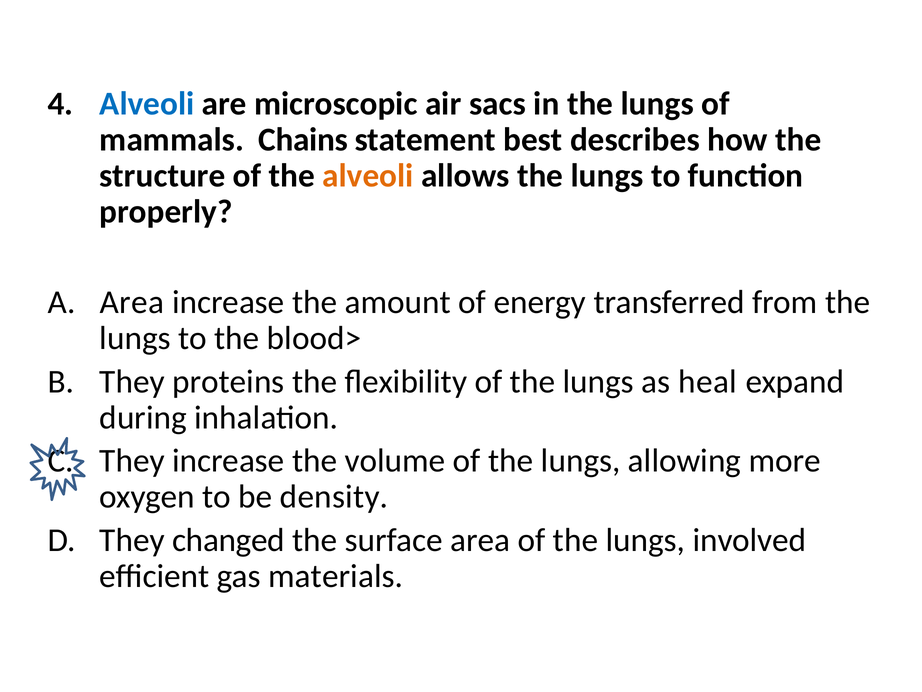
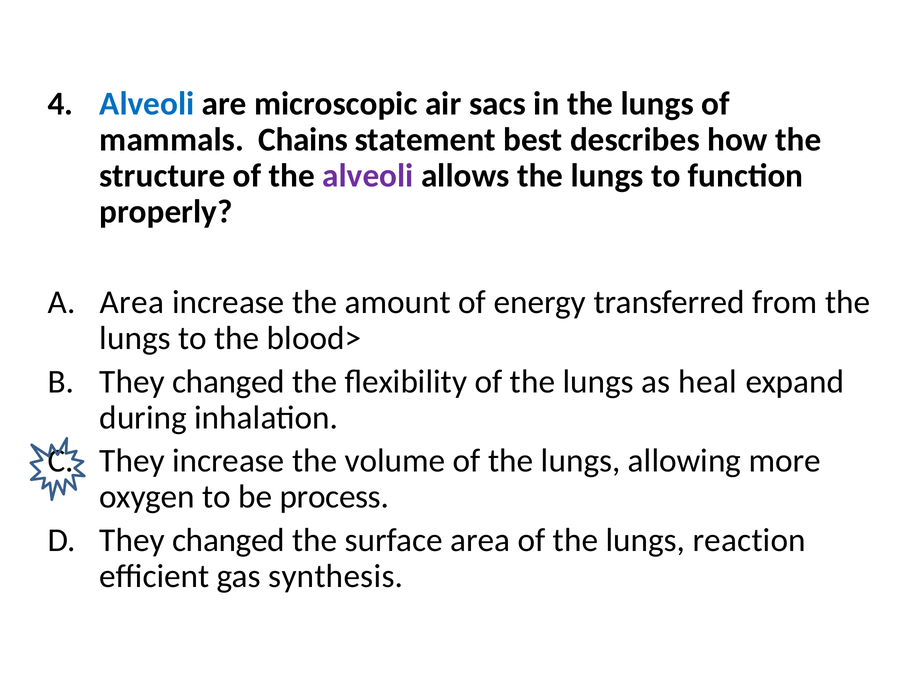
alveoli at (368, 176) colour: orange -> purple
proteins at (228, 381): proteins -> changed
density: density -> process
involved: involved -> reaction
materials: materials -> synthesis
